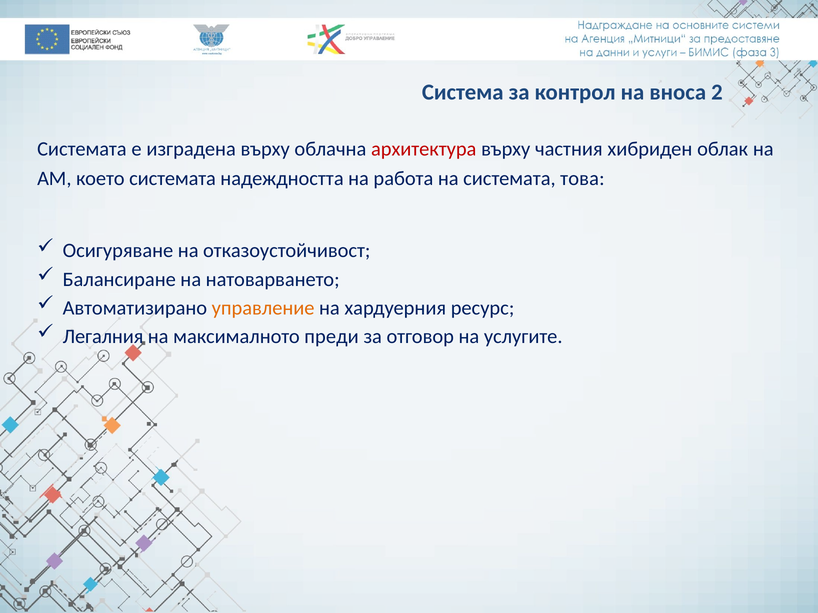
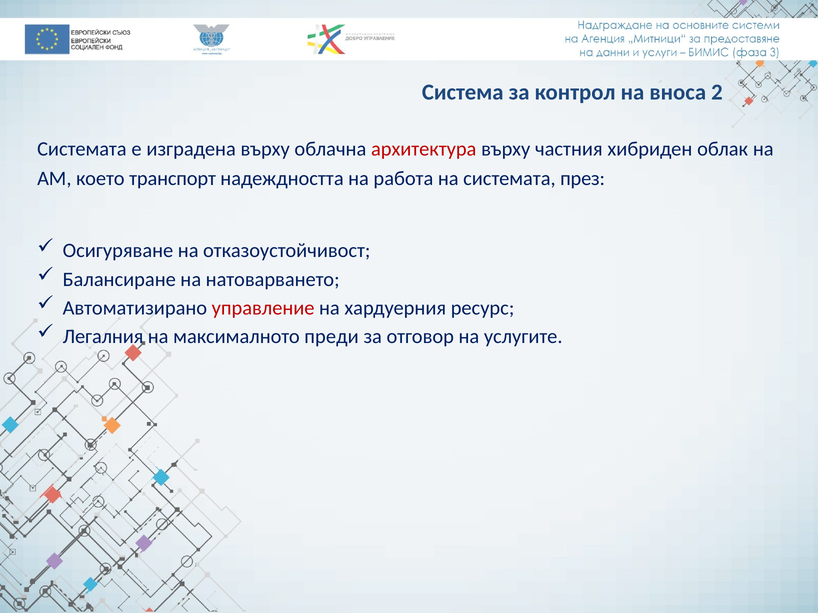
което системата: системата -> транспорт
това: това -> през
управление colour: orange -> red
